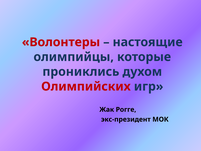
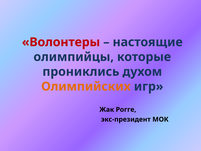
Олимпийских colour: red -> orange
